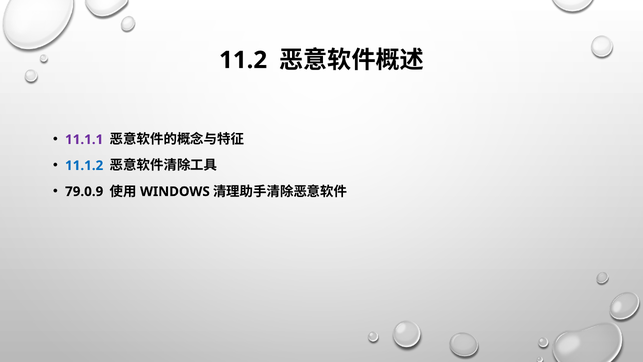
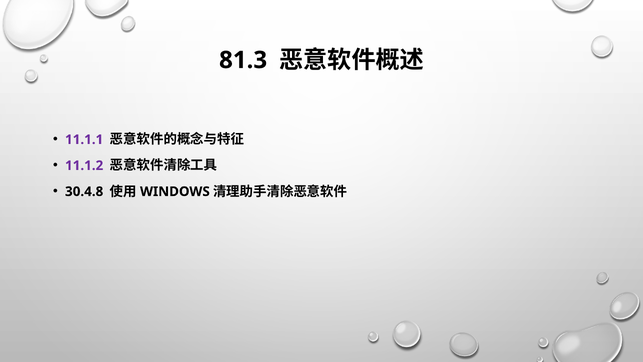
11.2: 11.2 -> 81.3
11.1.2 colour: blue -> purple
79.0.9: 79.0.9 -> 30.4.8
